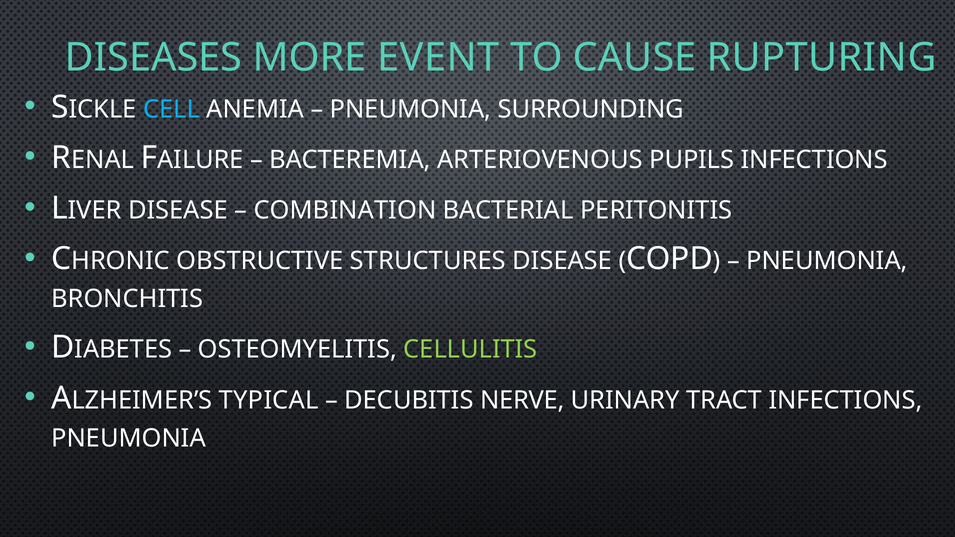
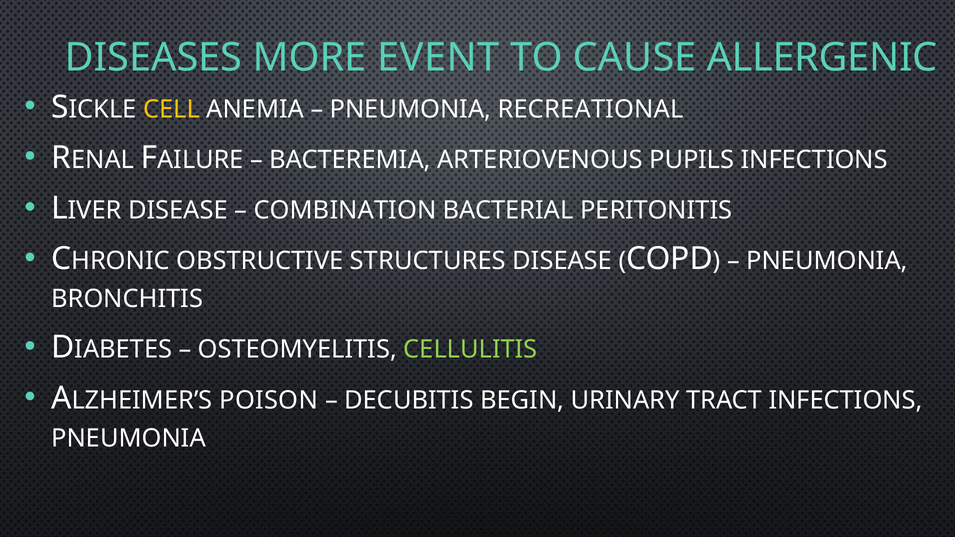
RUPTURING: RUPTURING -> ALLERGENIC
CELL colour: light blue -> yellow
SURROUNDING: SURROUNDING -> RECREATIONAL
TYPICAL: TYPICAL -> POISON
NERVE: NERVE -> BEGIN
